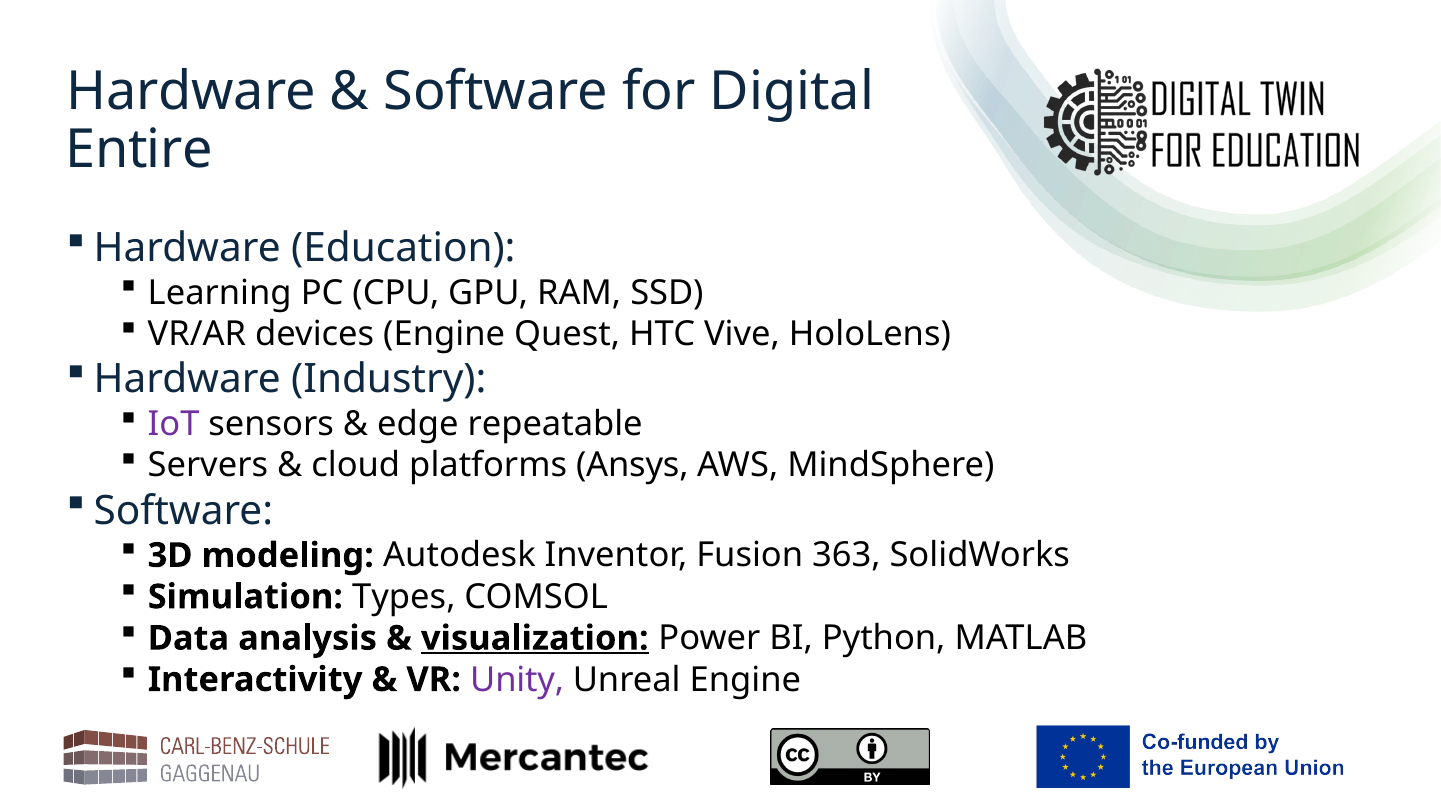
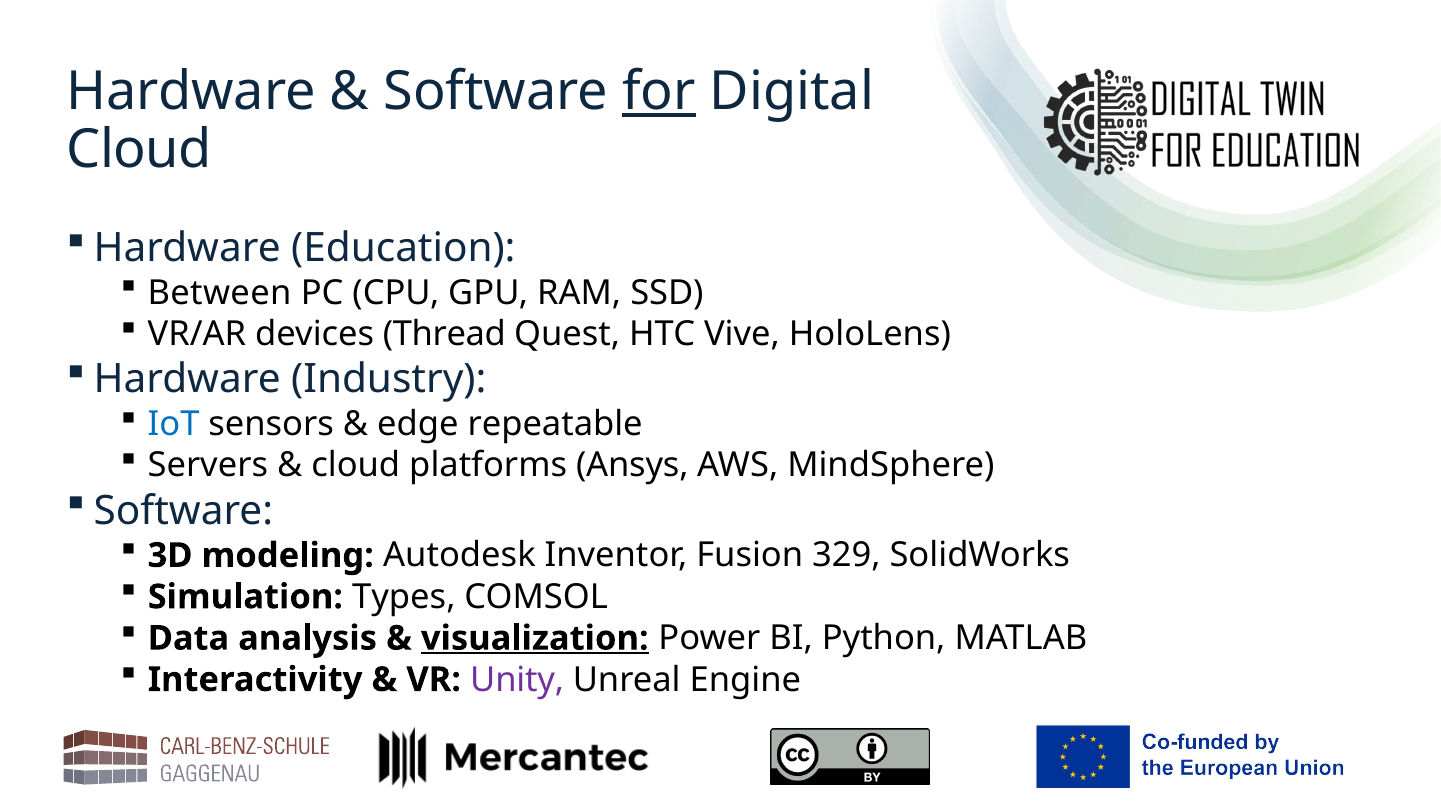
for underline: none -> present
Entire at (139, 150): Entire -> Cloud
Learning: Learning -> Between
devices Engine: Engine -> Thread
IoT colour: purple -> blue
363: 363 -> 329
